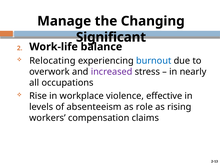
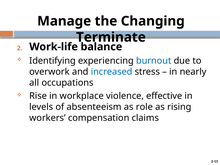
Significant: Significant -> Terminate
Relocating: Relocating -> Identifying
increased colour: purple -> blue
